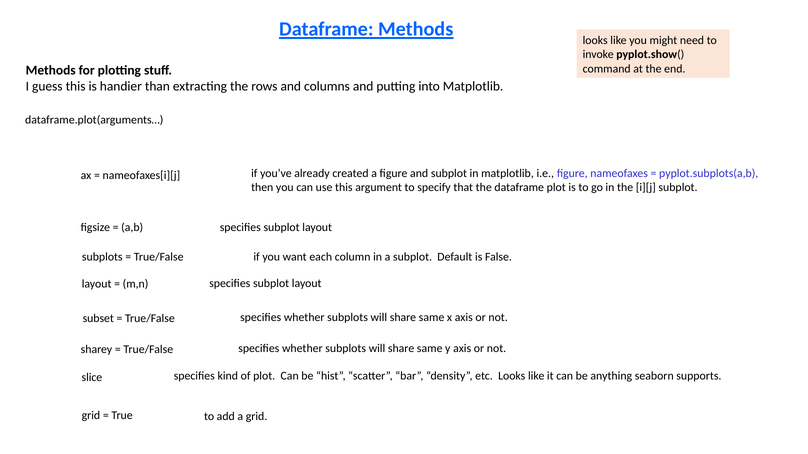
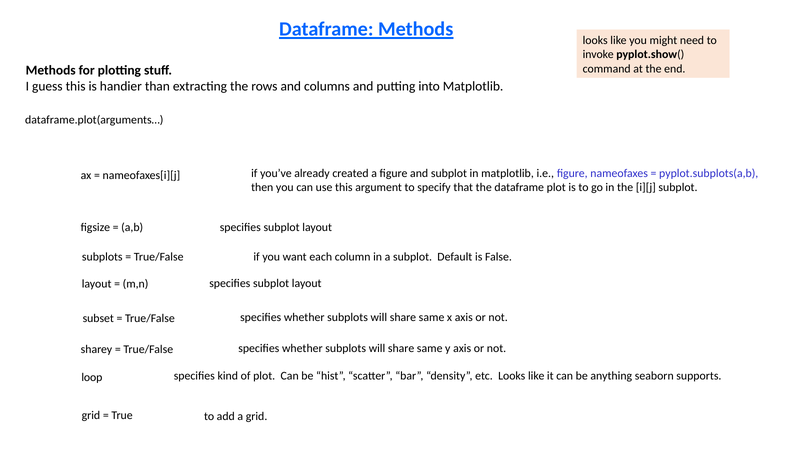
slice: slice -> loop
